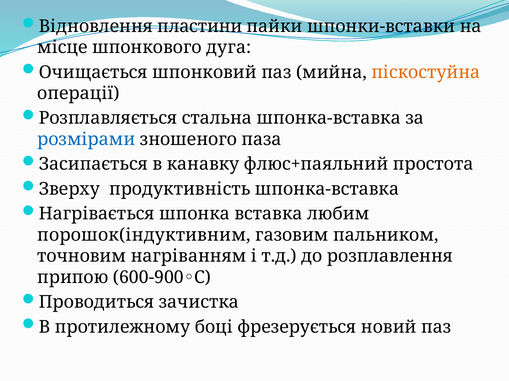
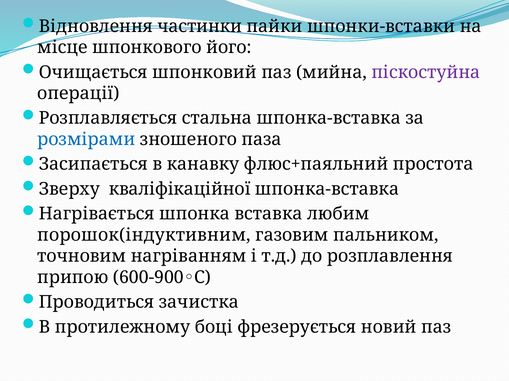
пластини: пластини -> частинки
дуга: дуга -> його
піскостуйна colour: orange -> purple
продуктивність: продуктивність -> кваліфікаційної
